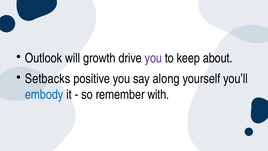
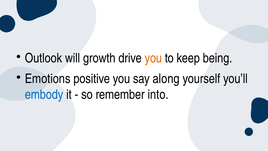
you at (153, 58) colour: purple -> orange
about: about -> being
Setbacks: Setbacks -> Emotions
with: with -> into
